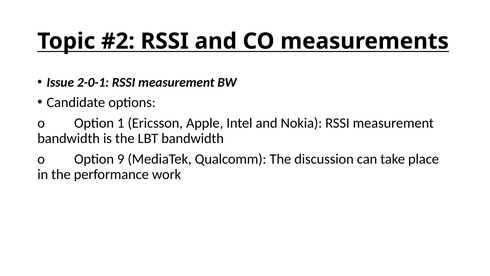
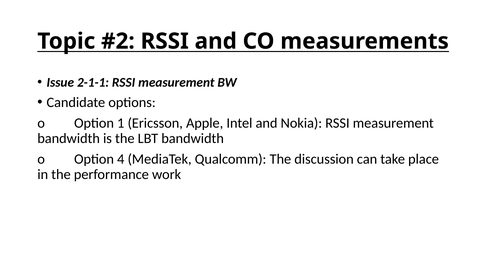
2-0-1: 2-0-1 -> 2-1-1
9: 9 -> 4
